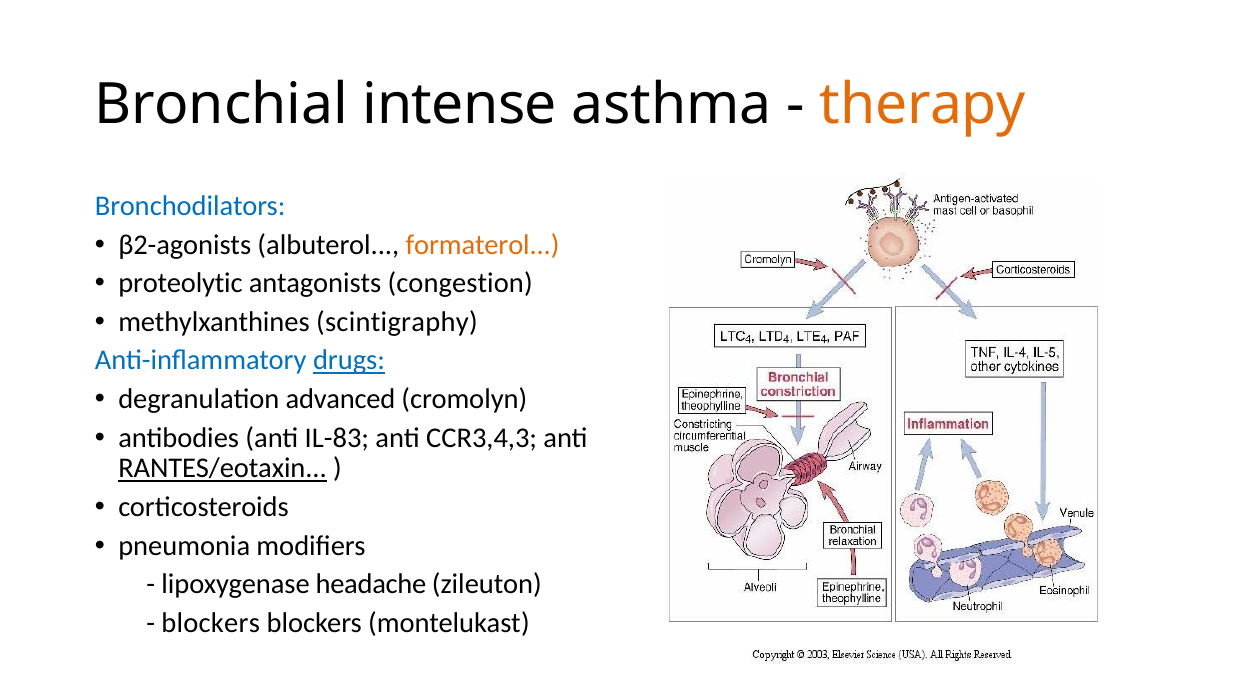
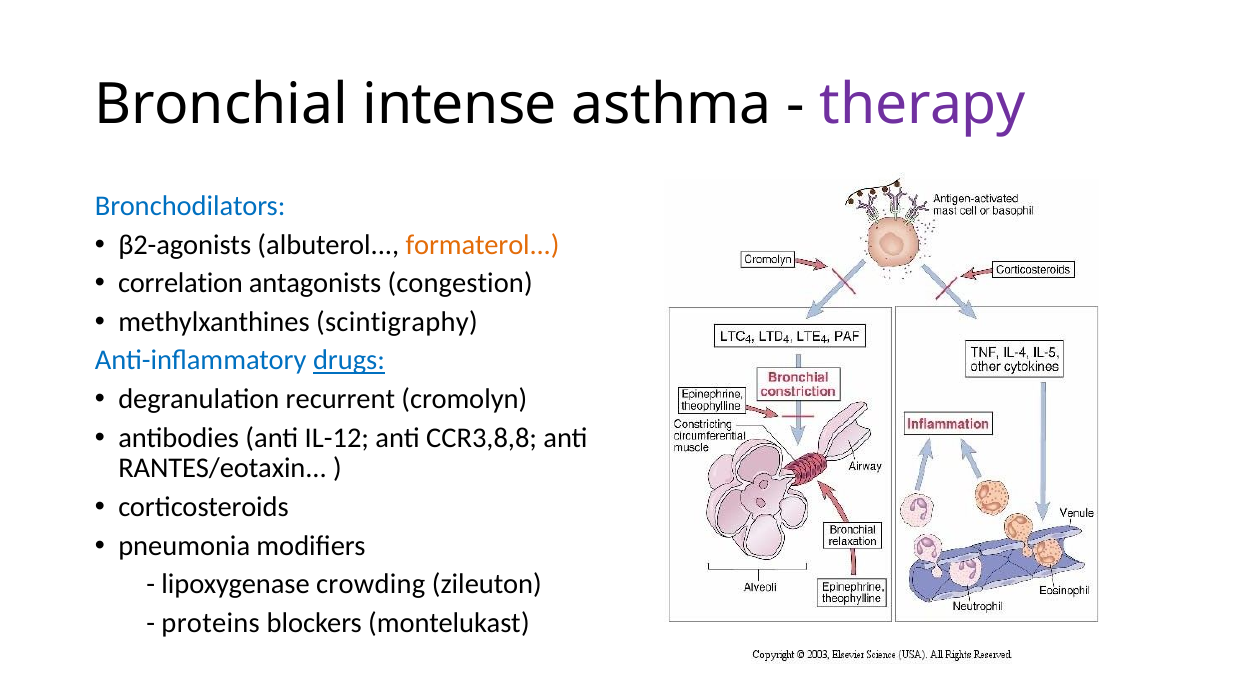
therapy colour: orange -> purple
proteolytic: proteolytic -> correlation
advanced: advanced -> recurrent
IL-83: IL-83 -> IL-12
CCR3,4,3: CCR3,4,3 -> CCR3,8,8
RANTES/eotaxin underline: present -> none
headache: headache -> crowding
blockers at (211, 623): blockers -> proteins
